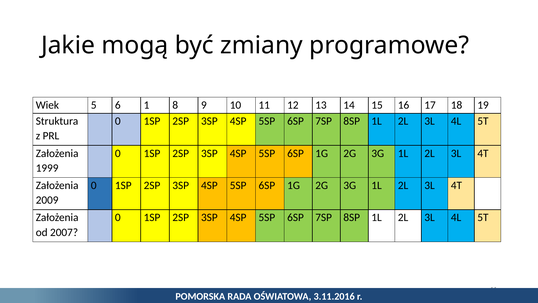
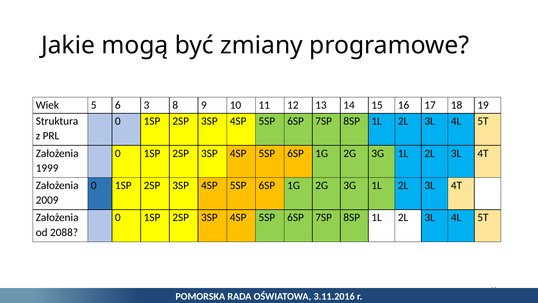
1: 1 -> 3
2007: 2007 -> 2088
